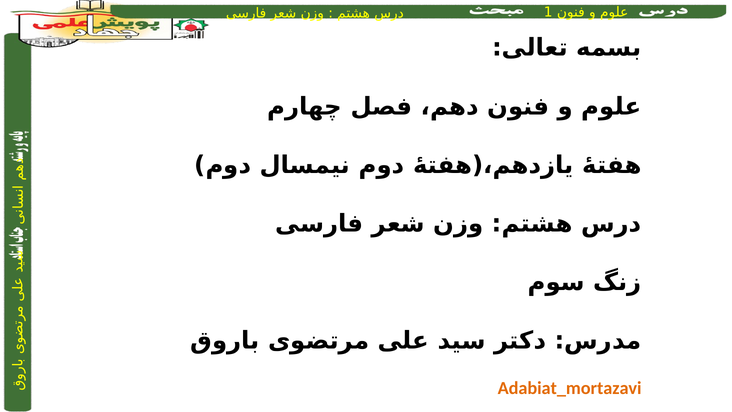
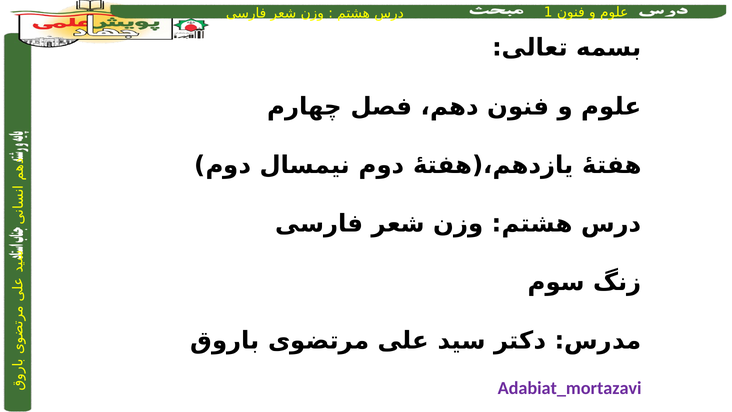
Adabiat_mortazavi colour: orange -> purple
